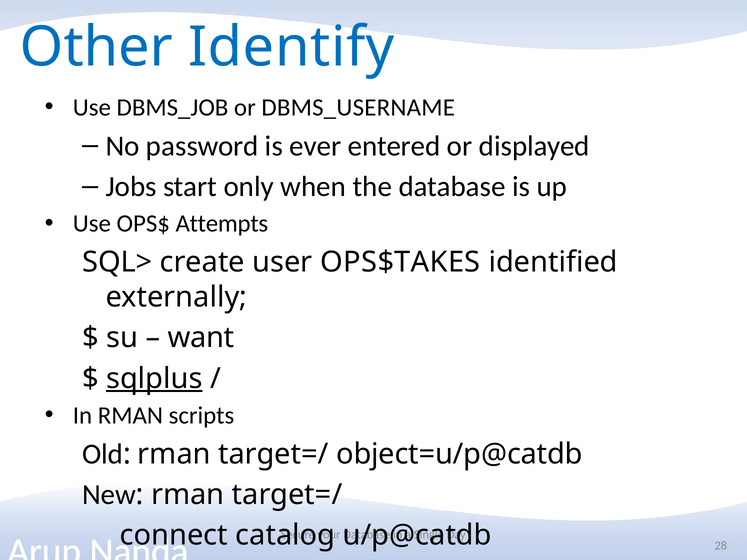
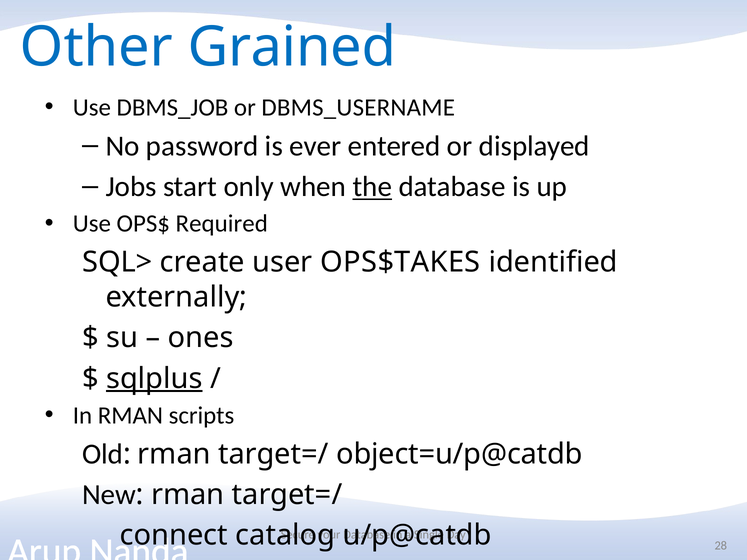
Identify: Identify -> Grained
the underline: none -> present
Attempts: Attempts -> Required
want: want -> ones
